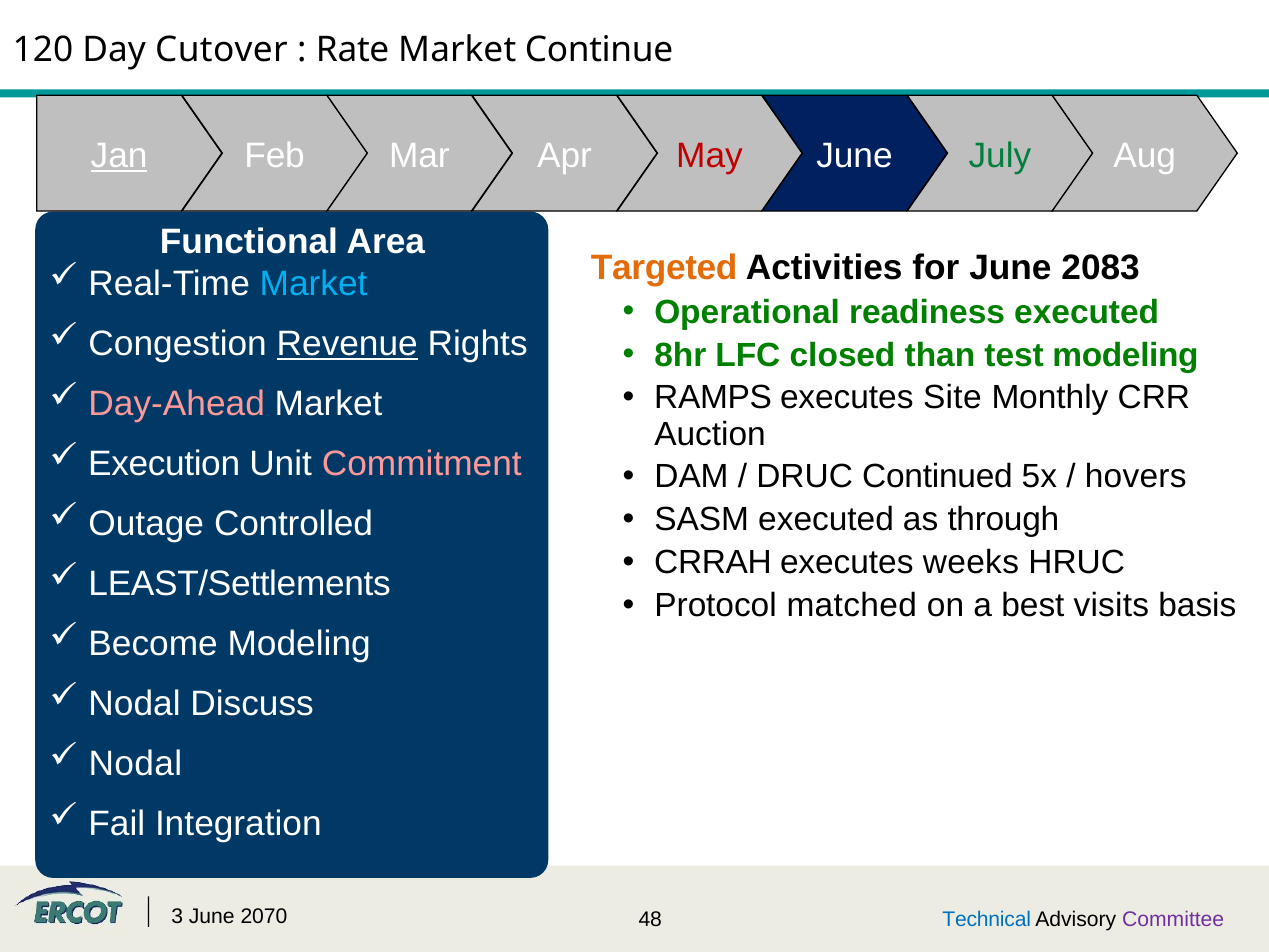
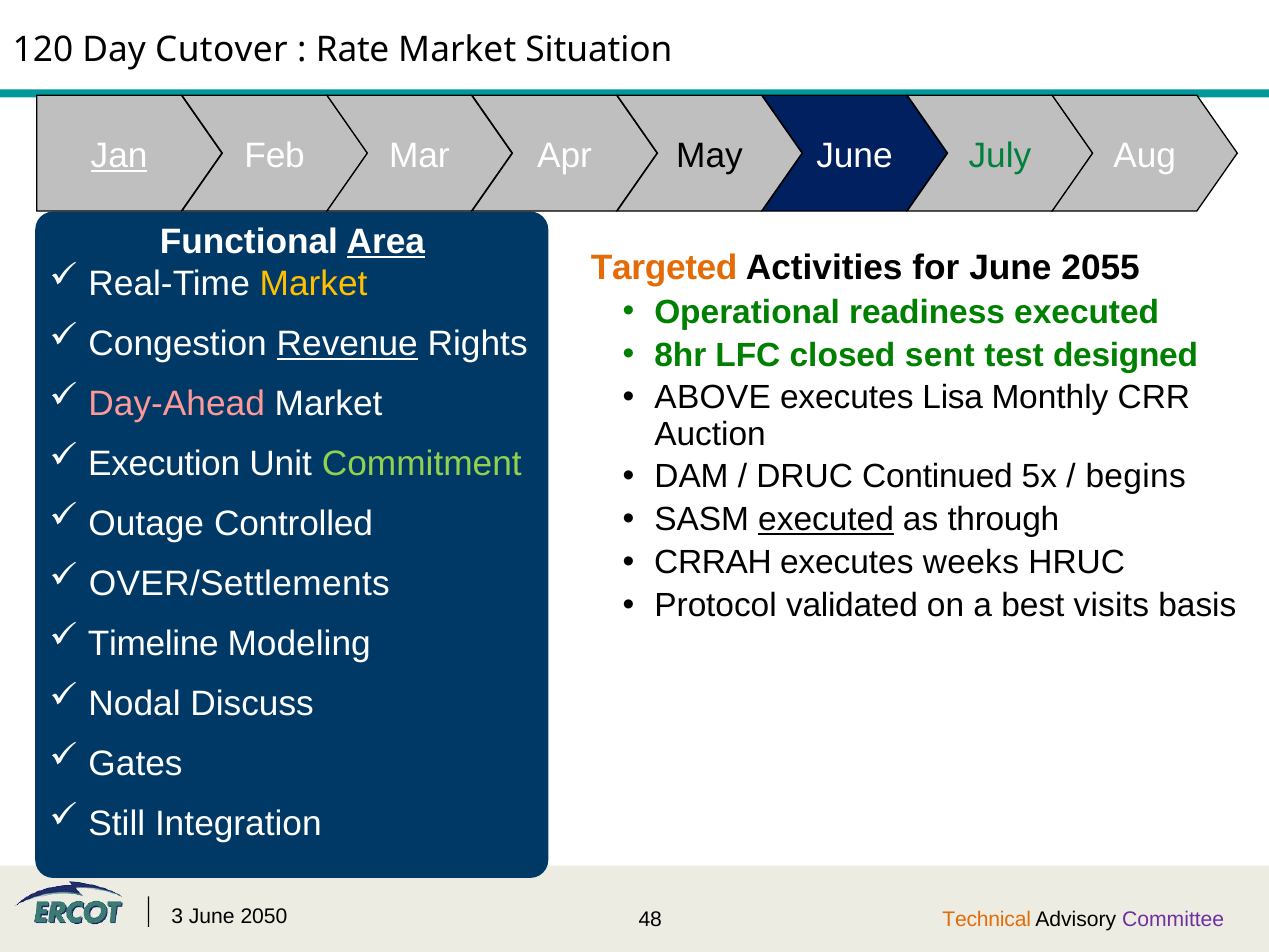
Continue: Continue -> Situation
May colour: red -> black
Area underline: none -> present
2083: 2083 -> 2055
Market at (314, 284) colour: light blue -> yellow
than: than -> sent
test modeling: modeling -> designed
RAMPS: RAMPS -> ABOVE
Site: Site -> Lisa
Commitment colour: pink -> light green
hovers: hovers -> begins
executed at (826, 520) underline: none -> present
LEAST/Settlements: LEAST/Settlements -> OVER/Settlements
matched: matched -> validated
Become: Become -> Timeline
Nodal at (135, 763): Nodal -> Gates
Fail: Fail -> Still
2070: 2070 -> 2050
Technical colour: blue -> orange
